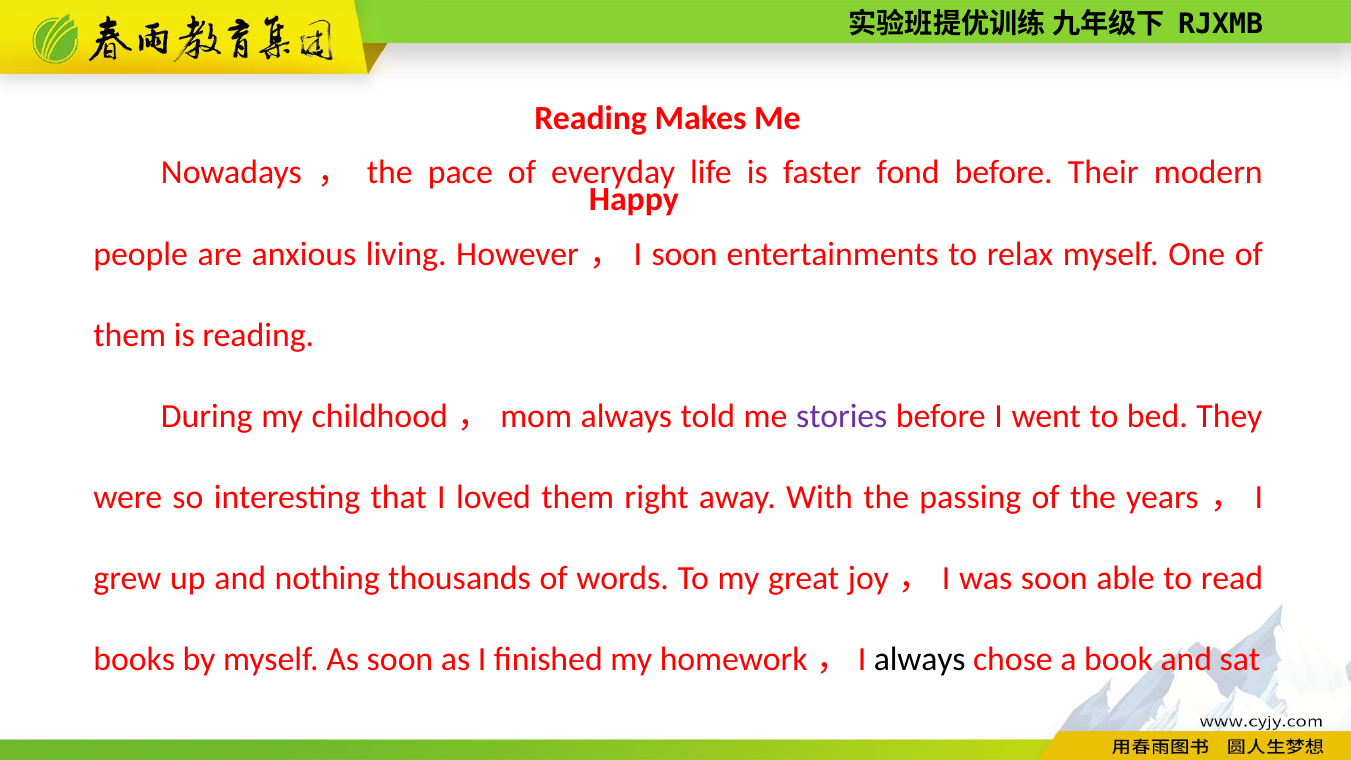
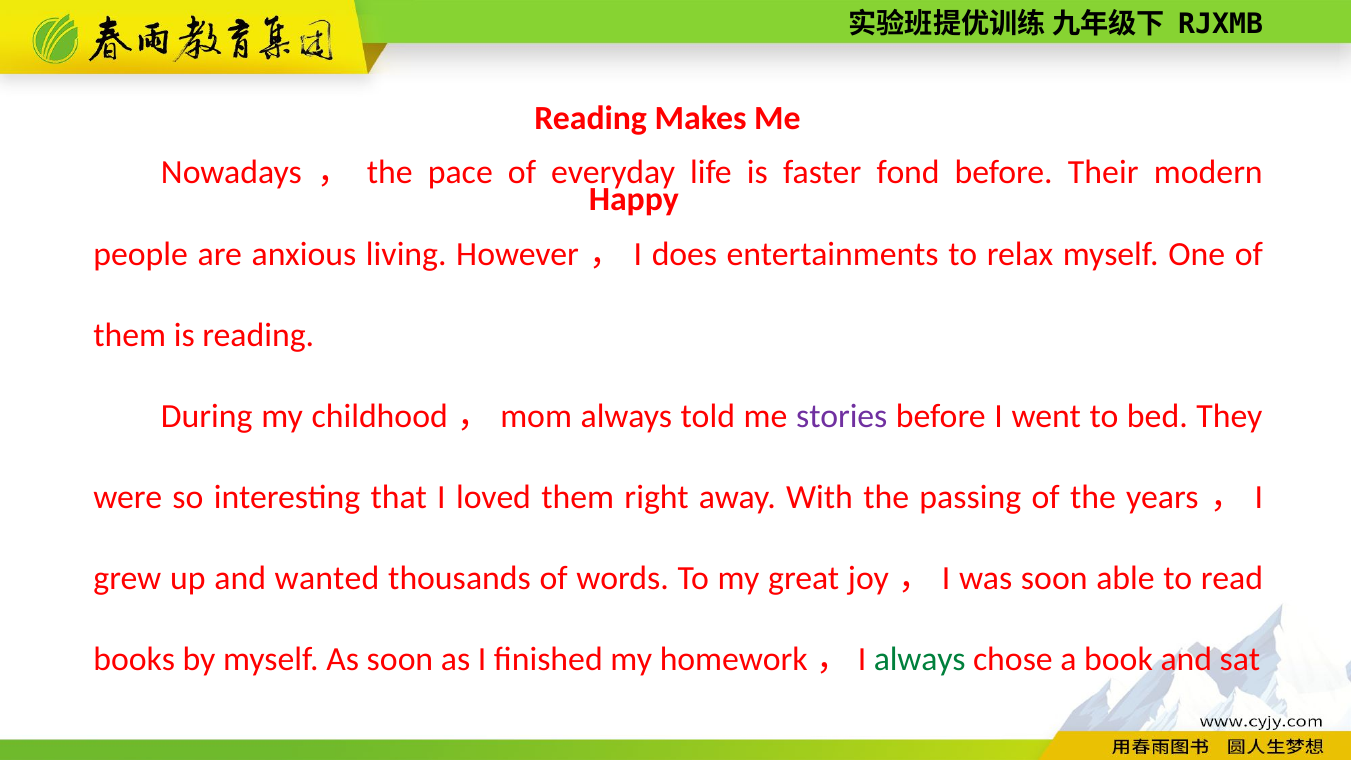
I soon: soon -> does
nothing: nothing -> wanted
always at (920, 659) colour: black -> green
